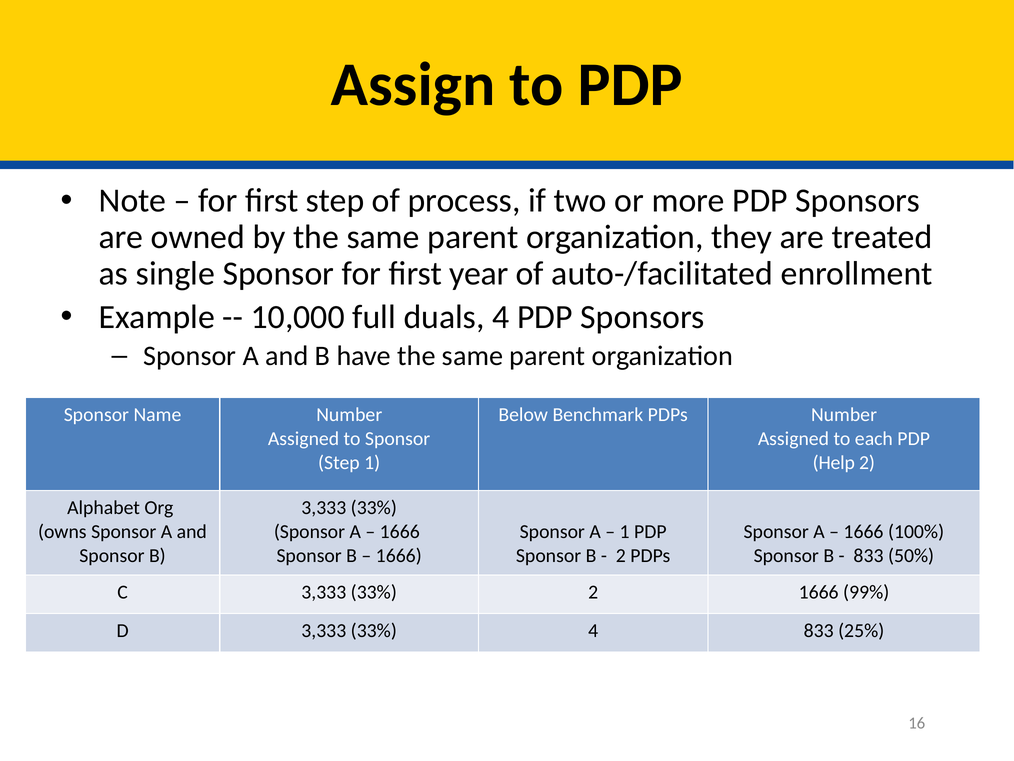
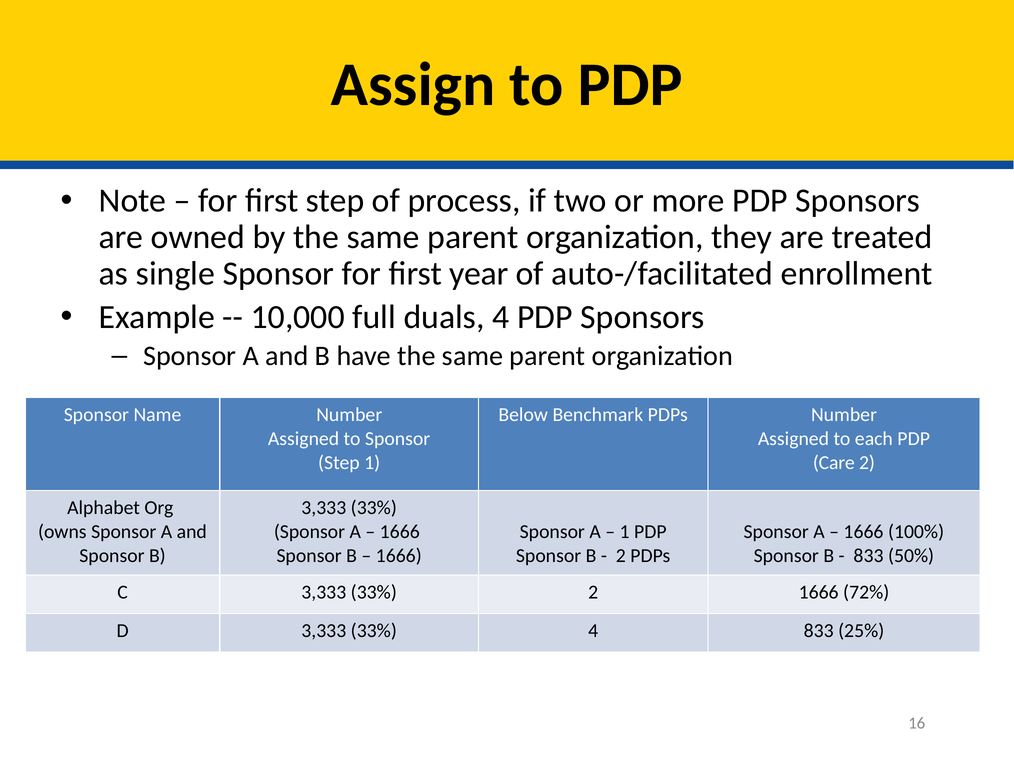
Help: Help -> Care
99%: 99% -> 72%
